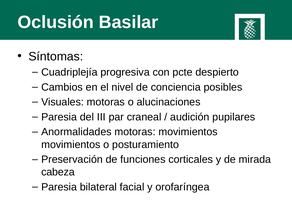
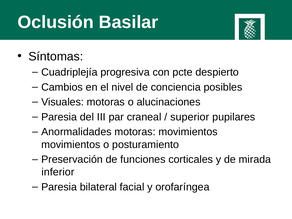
audición: audición -> superior
cabeza: cabeza -> inferior
